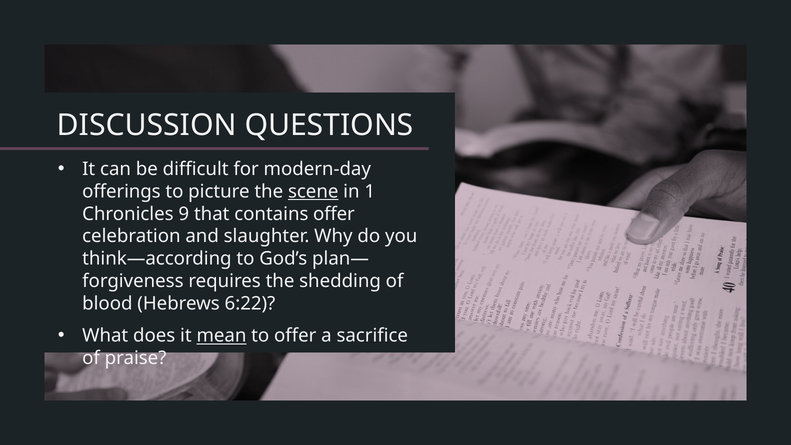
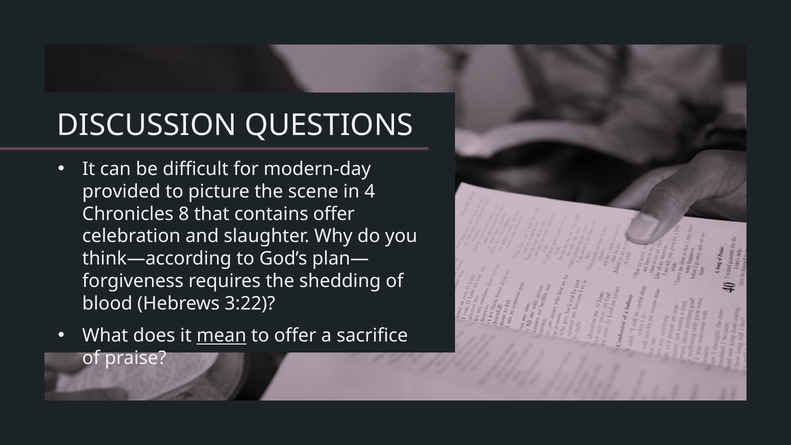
offerings: offerings -> provided
scene underline: present -> none
1: 1 -> 4
9: 9 -> 8
6:22: 6:22 -> 3:22
